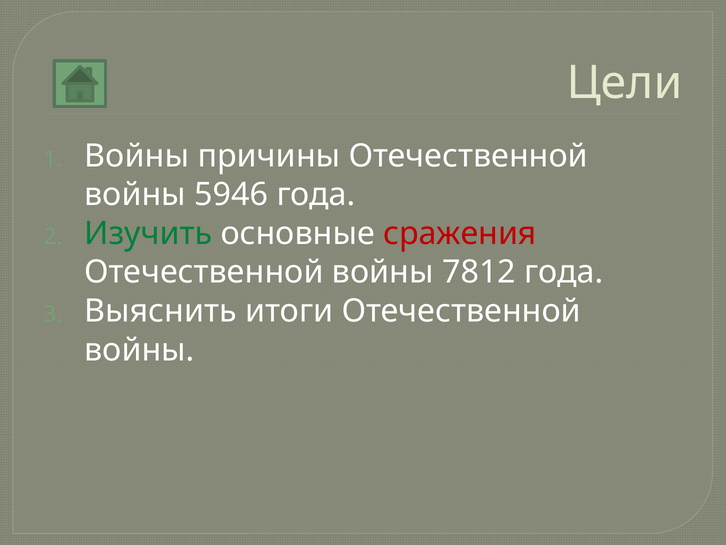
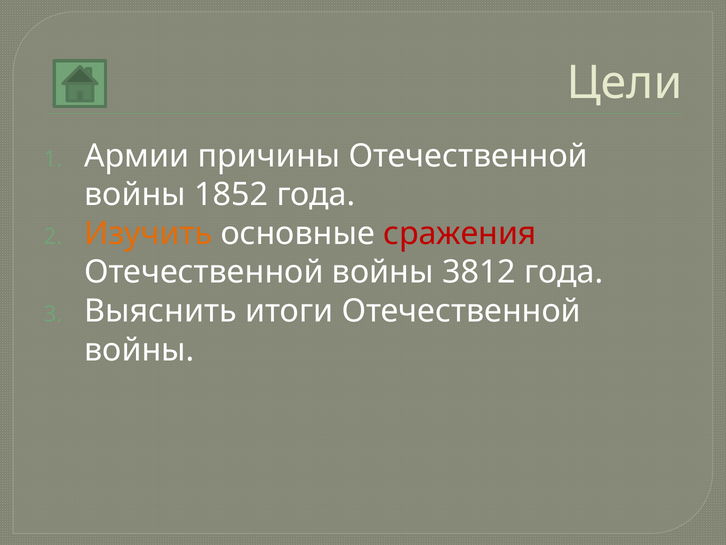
Войны at (137, 156): Войны -> Армии
5946: 5946 -> 1852
Изучить colour: green -> orange
7812: 7812 -> 3812
